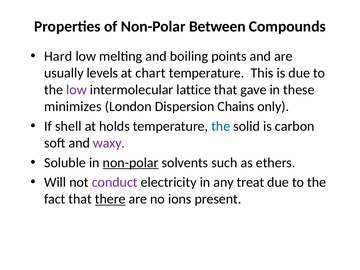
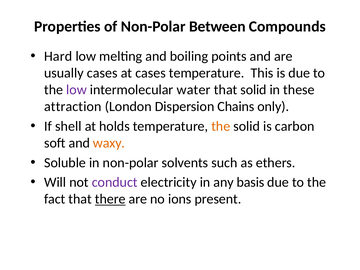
usually levels: levels -> cases
at chart: chart -> cases
lattice: lattice -> water
that gave: gave -> solid
minimizes: minimizes -> attraction
the at (221, 126) colour: blue -> orange
waxy colour: purple -> orange
non-polar at (131, 163) underline: present -> none
treat: treat -> basis
